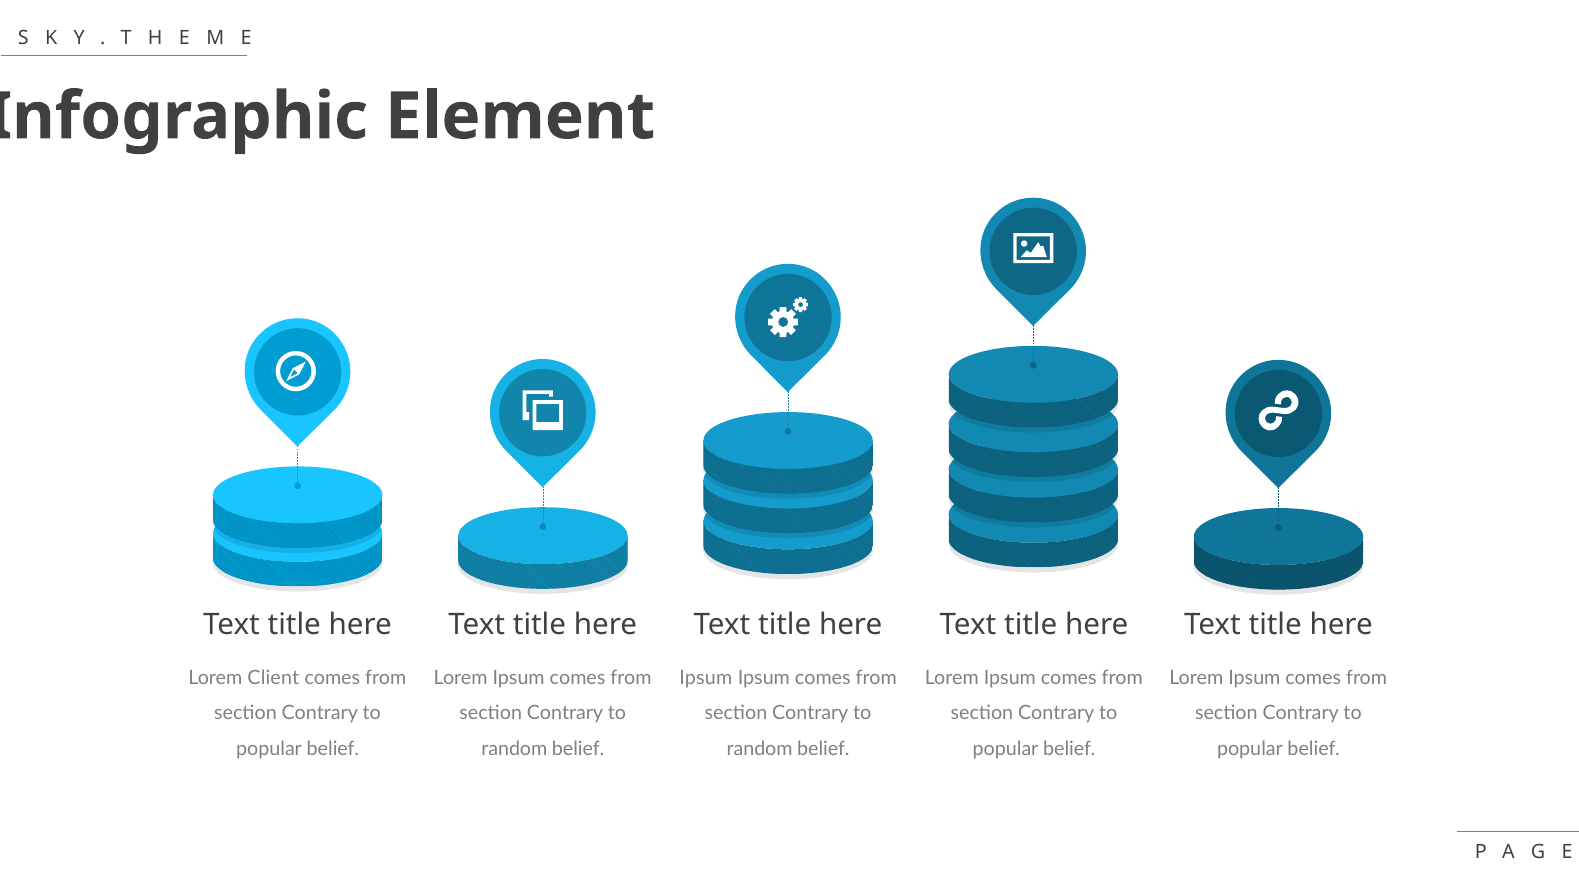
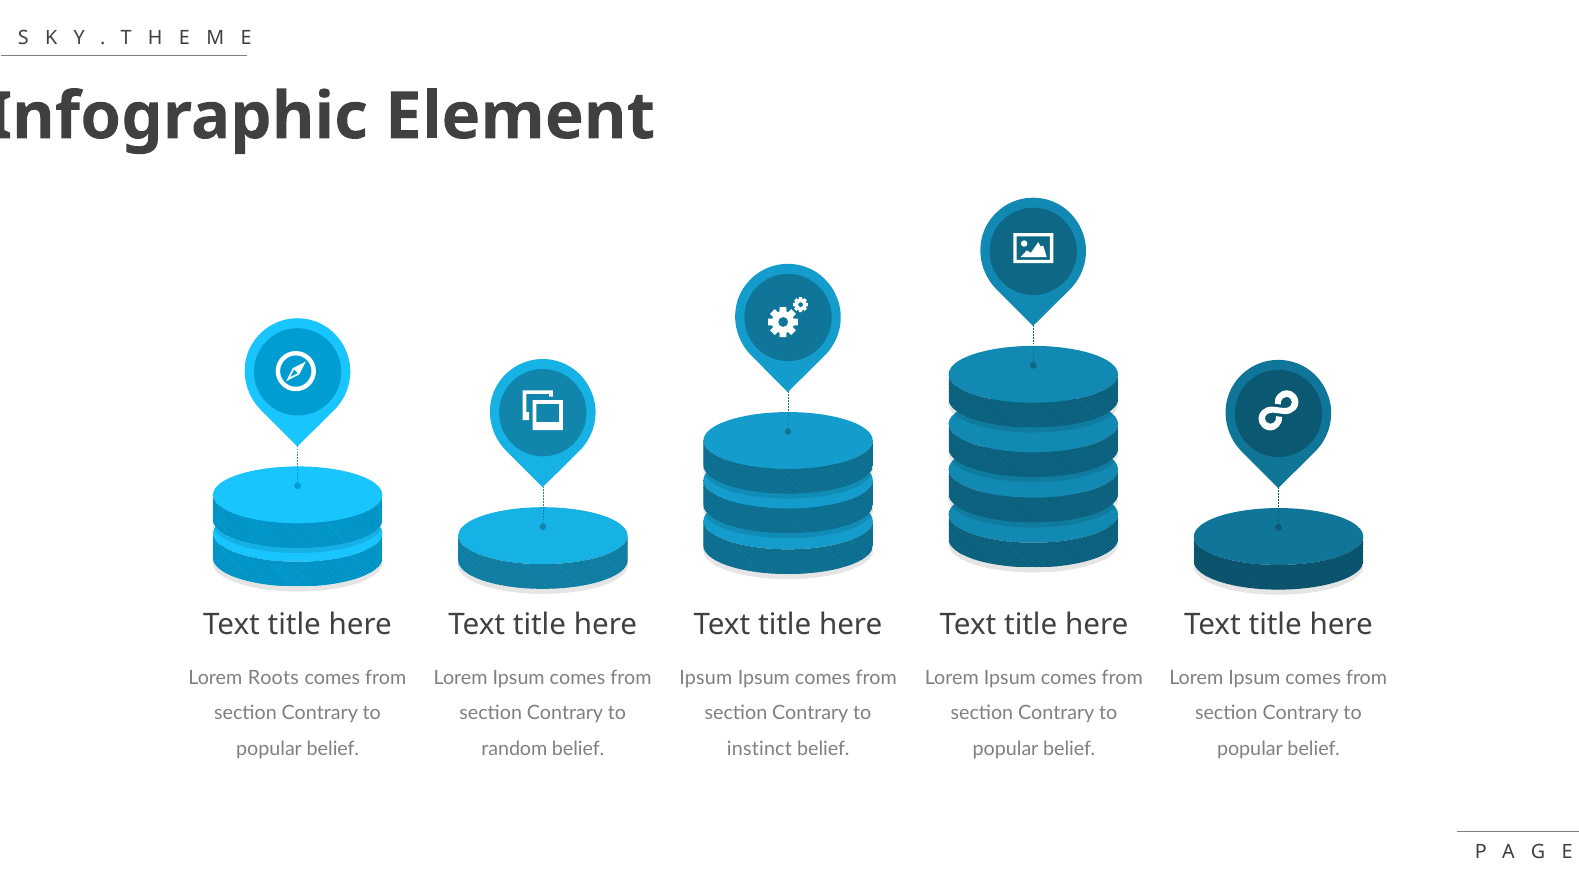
Client: Client -> Roots
random at (760, 749): random -> instinct
